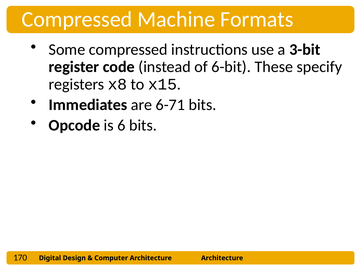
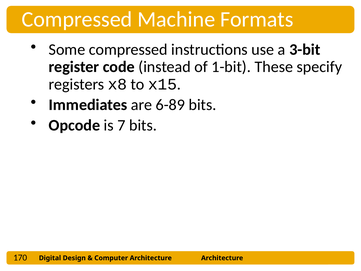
6-bit: 6-bit -> 1-bit
6-71: 6-71 -> 6-89
6: 6 -> 7
